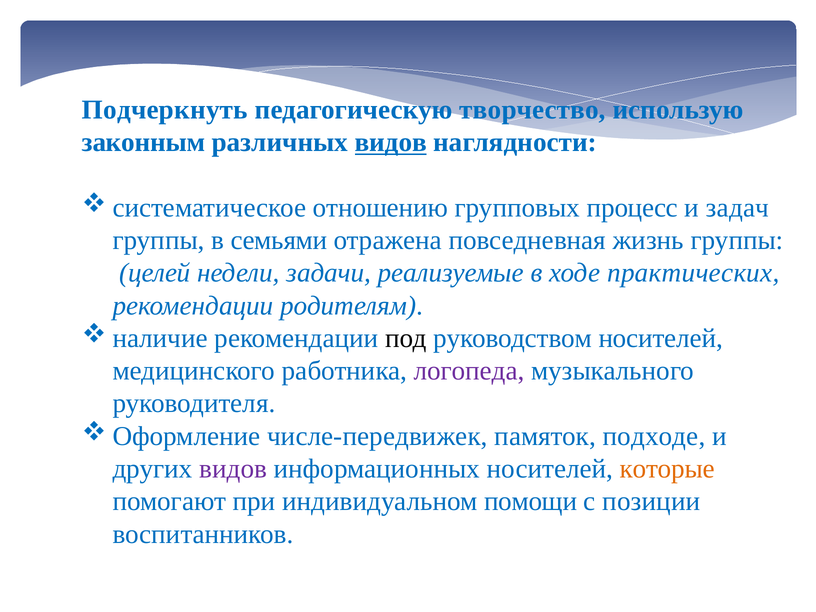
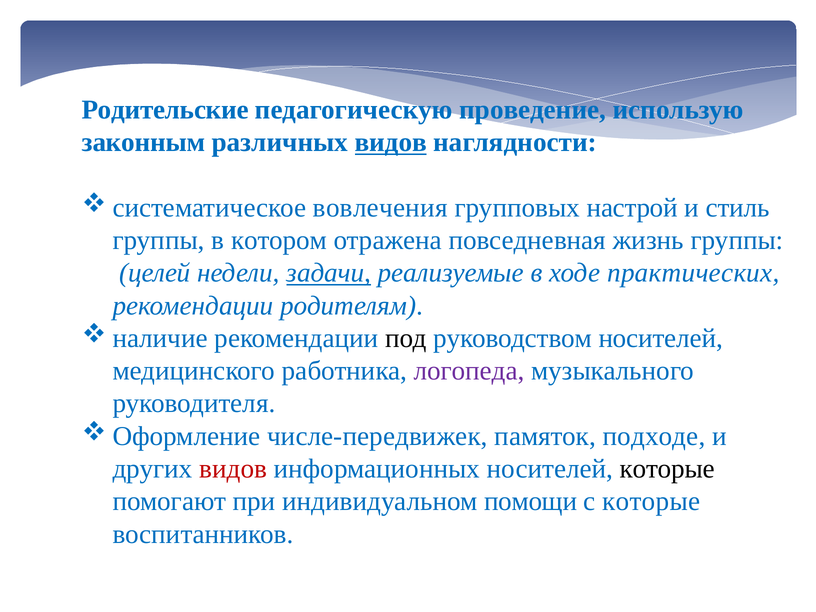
Подчеркнуть: Подчеркнуть -> Родительские
творчество: творчество -> проведение
отношению: отношению -> вовлечения
процесс: процесс -> настрой
задач: задач -> стиль
семьями: семьями -> котором
задачи underline: none -> present
видов at (233, 469) colour: purple -> red
которые at (667, 469) colour: orange -> black
с позиции: позиции -> которые
